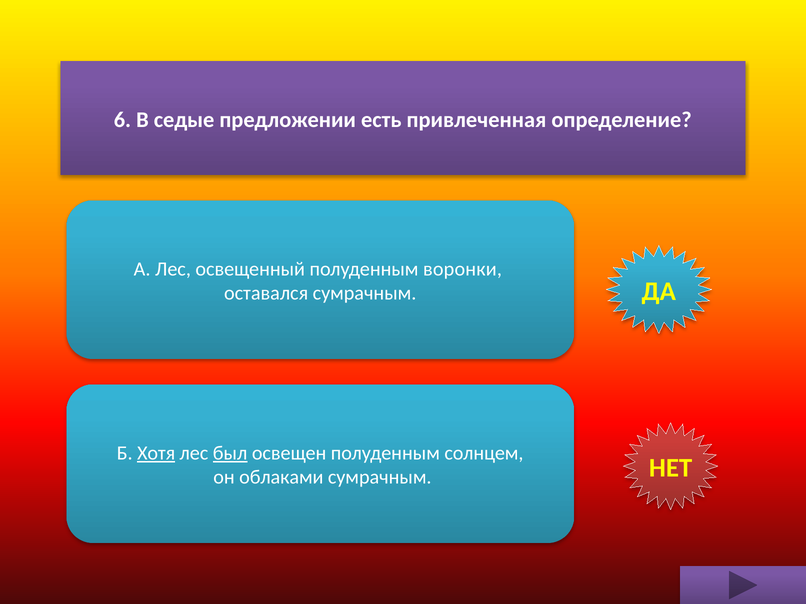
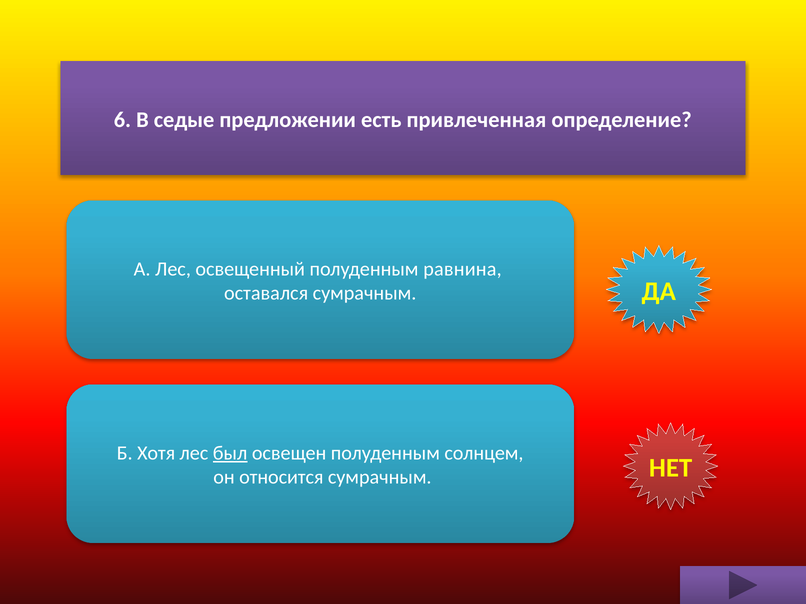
воронки: воронки -> равнина
Хотя underline: present -> none
облаками: облаками -> относится
